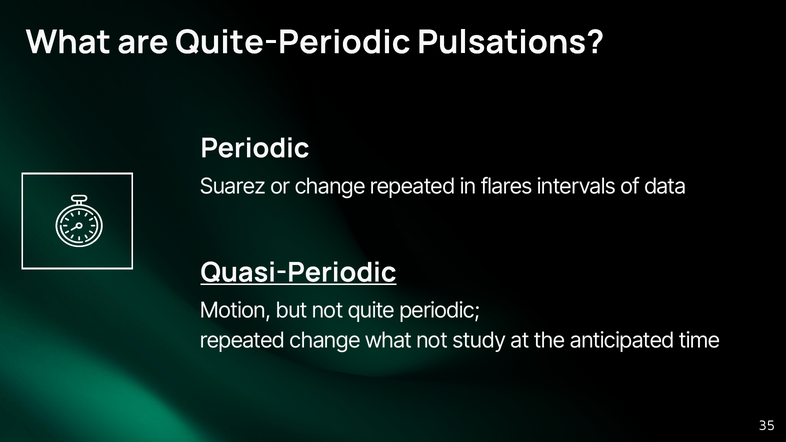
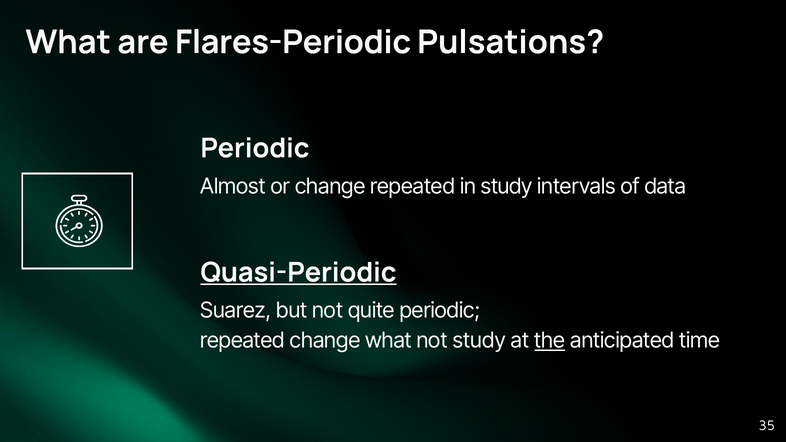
Quite-Periodic: Quite-Periodic -> Flares-Periodic
Suarez: Suarez -> Almost
in flares: flares -> study
Motion: Motion -> Suarez
the underline: none -> present
